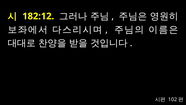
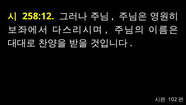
182:12: 182:12 -> 258:12
